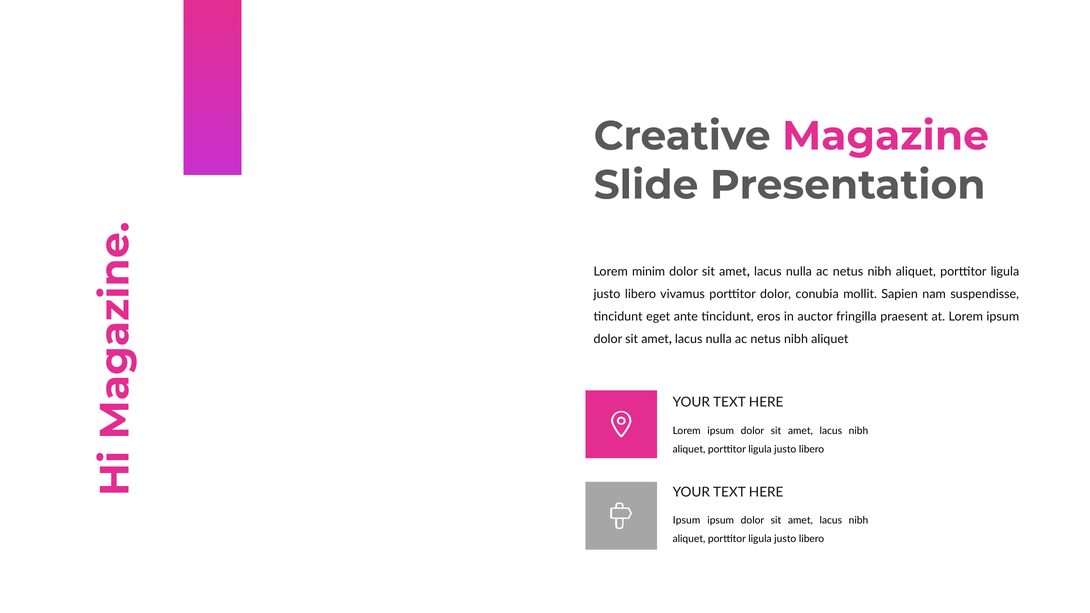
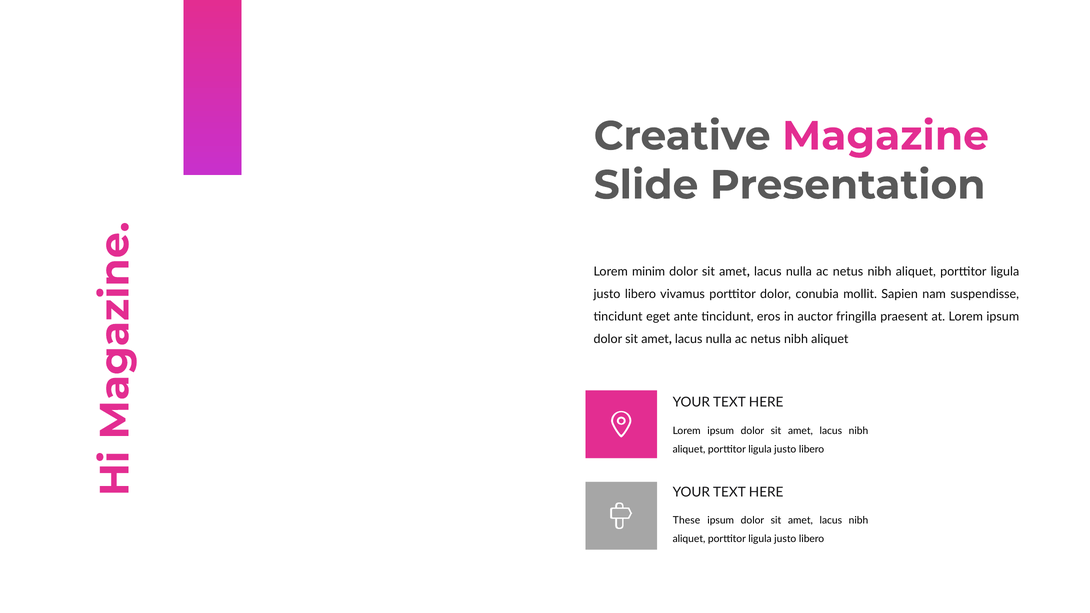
Ipsum at (687, 521): Ipsum -> These
